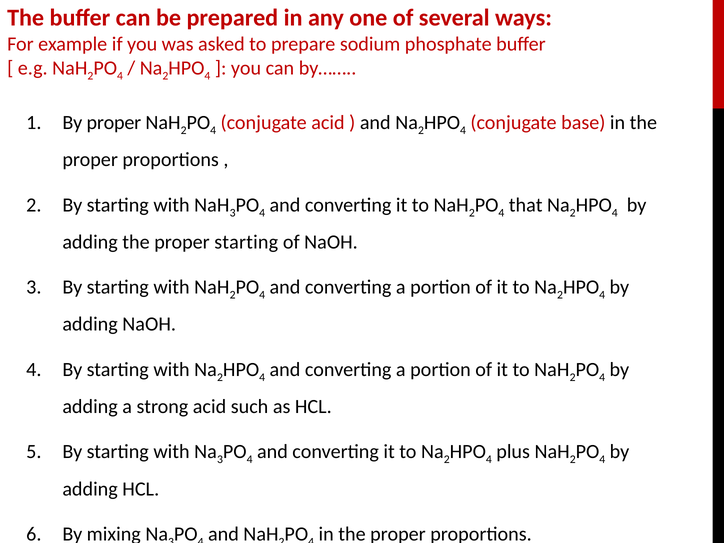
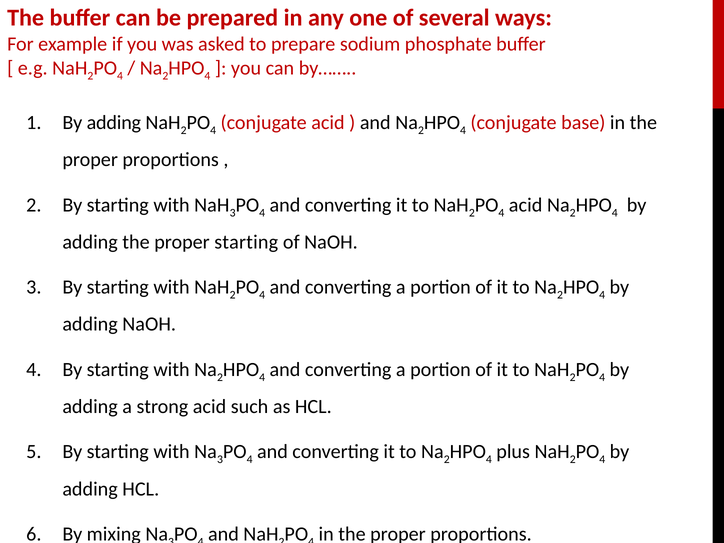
proper at (114, 123): proper -> adding
that at (526, 205): that -> acid
